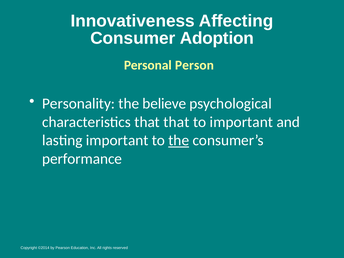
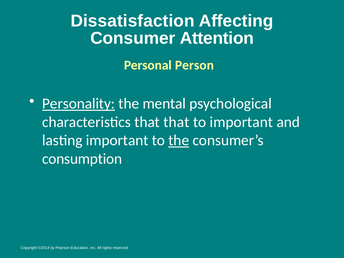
Innovativeness: Innovativeness -> Dissatisfaction
Adoption: Adoption -> Attention
Personality underline: none -> present
believe: believe -> mental
performance: performance -> consumption
